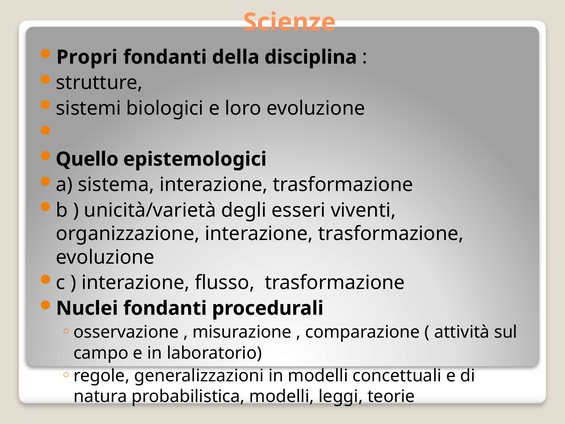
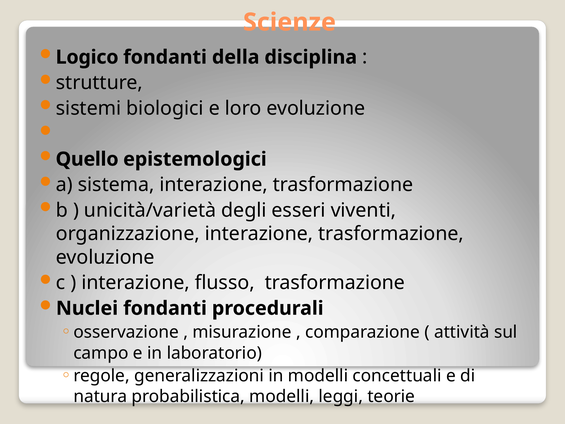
Propri: Propri -> Logico
